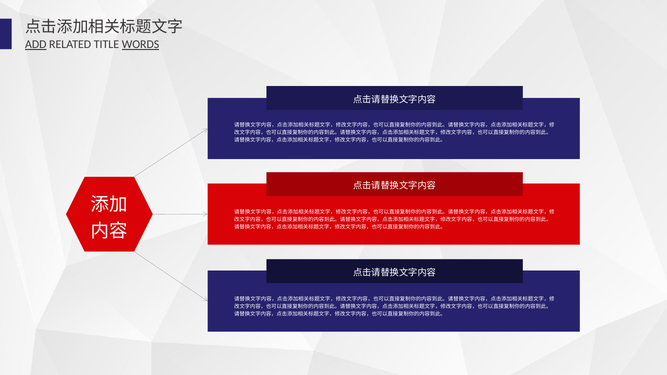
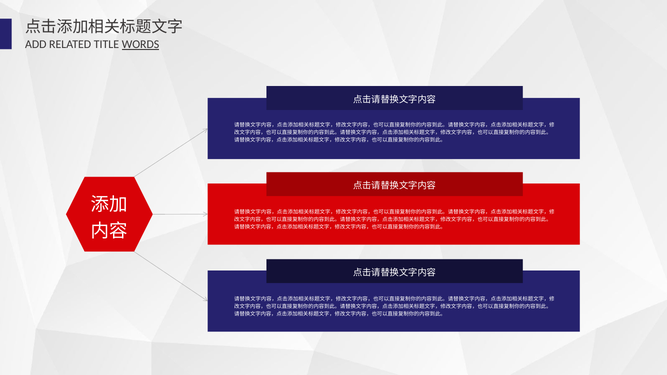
ADD underline: present -> none
